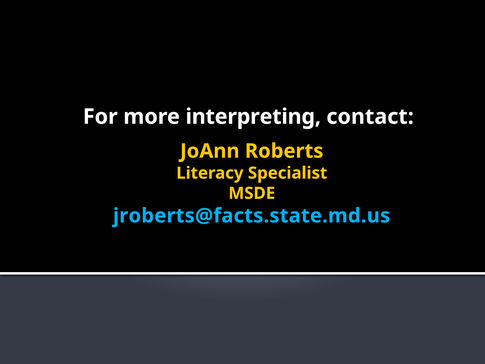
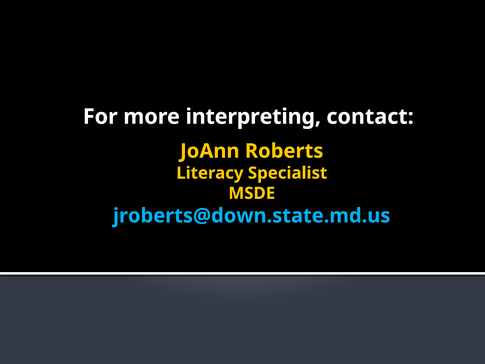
jroberts@facts.state.md.us: jroberts@facts.state.md.us -> jroberts@down.state.md.us
